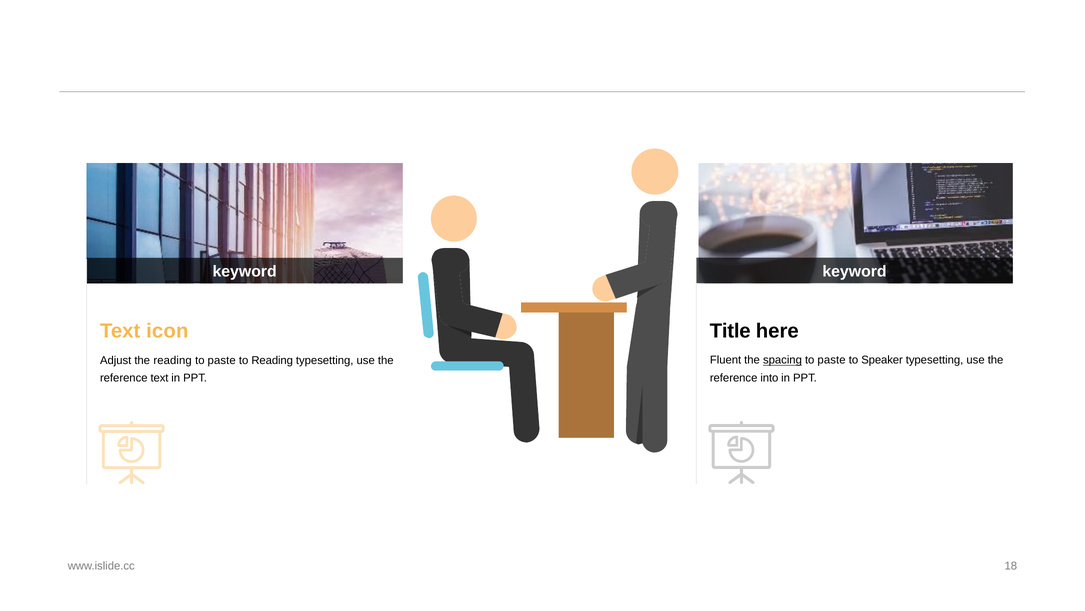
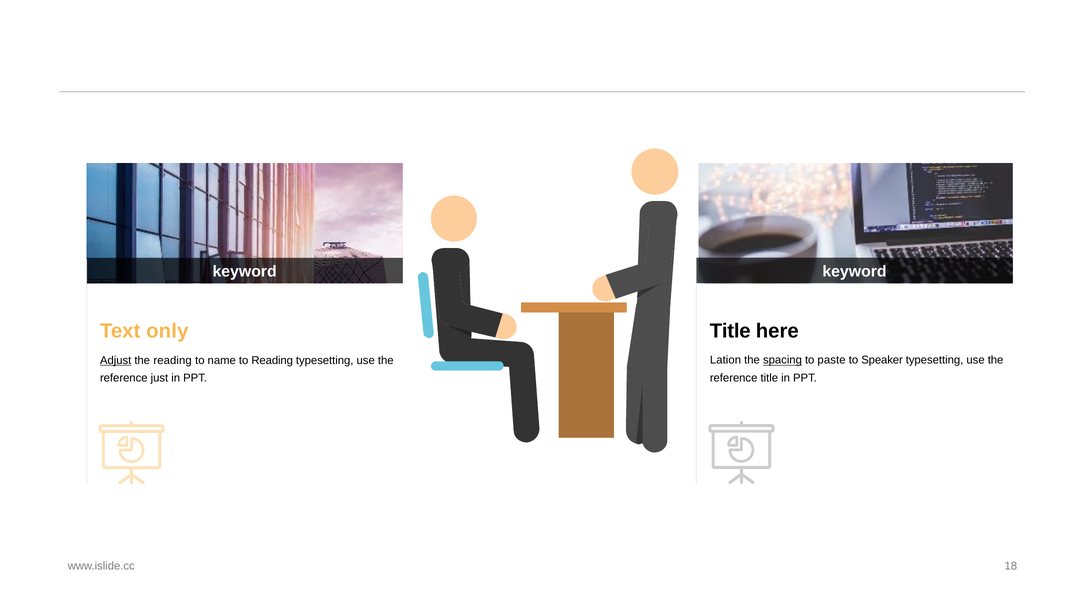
icon: icon -> only
Fluent: Fluent -> Lation
Adjust underline: none -> present
paste at (222, 360): paste -> name
reference into: into -> title
reference text: text -> just
